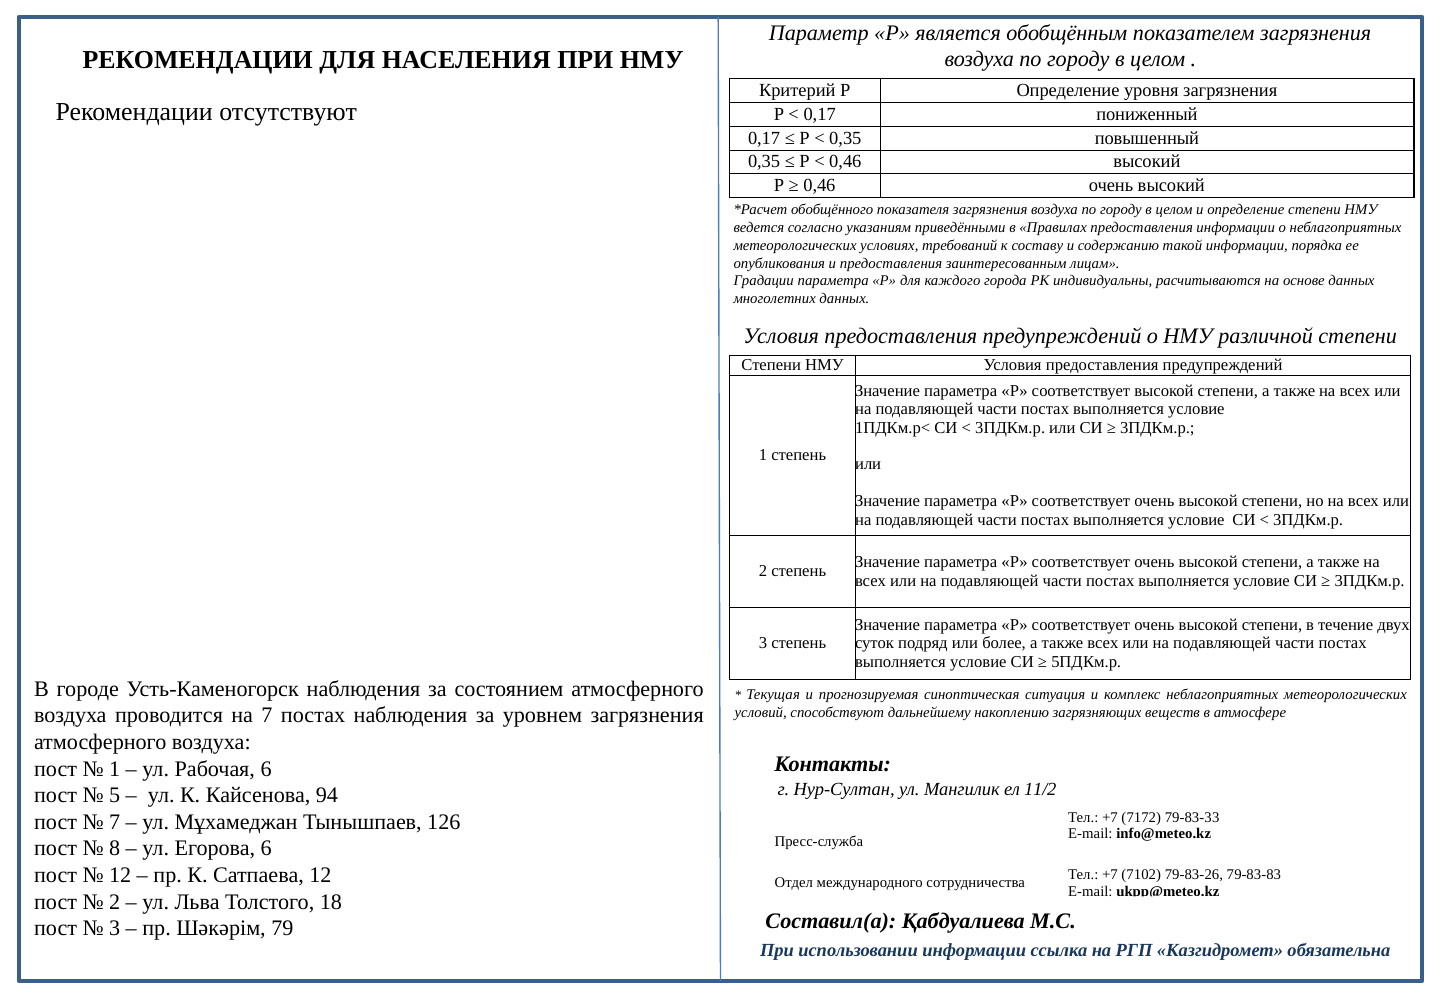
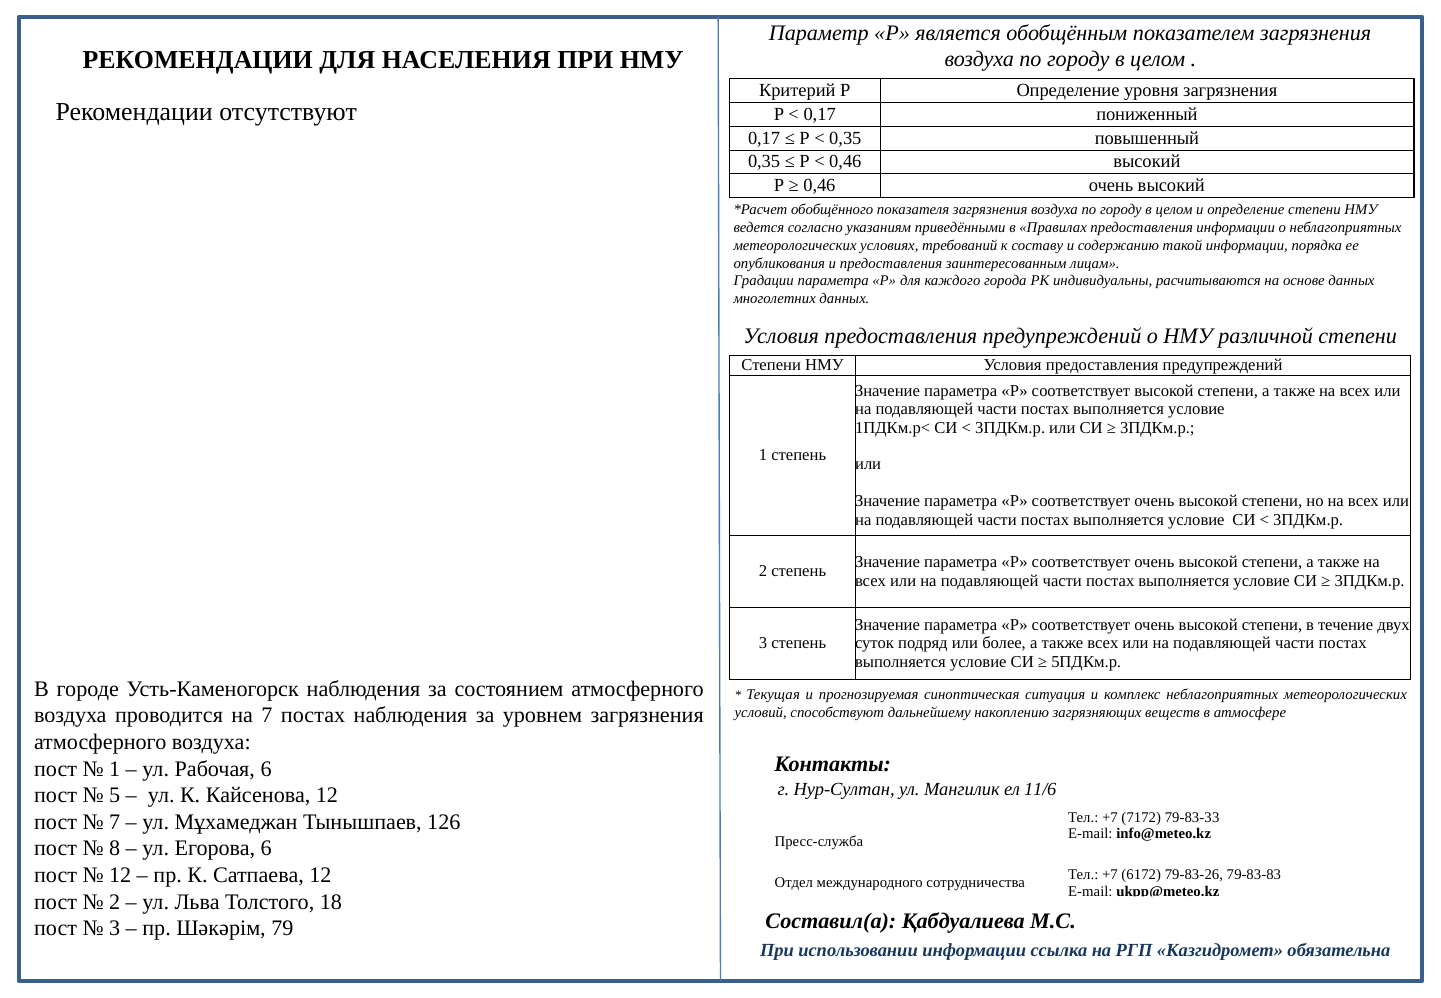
11/2: 11/2 -> 11/6
Кайсенова 94: 94 -> 12
7102: 7102 -> 6172
